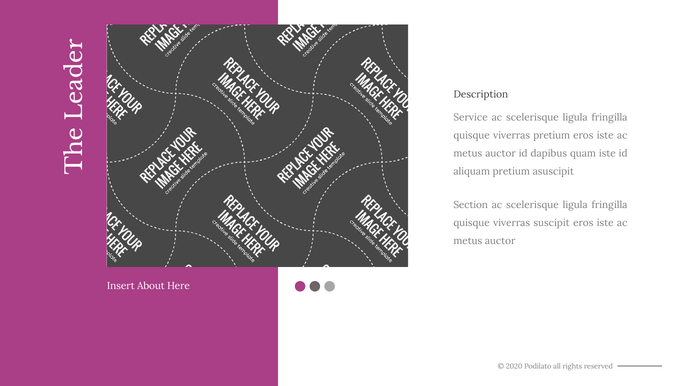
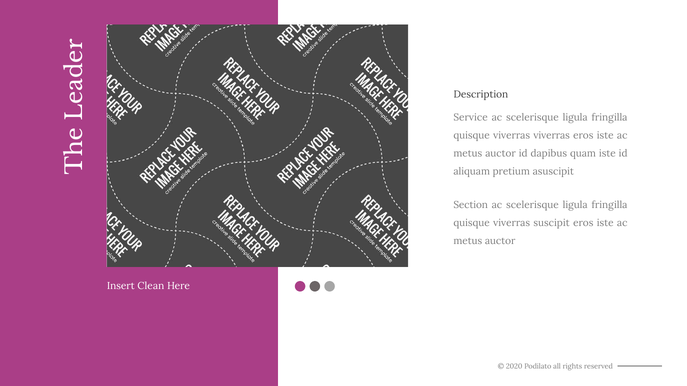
viverras pretium: pretium -> viverras
About: About -> Clean
